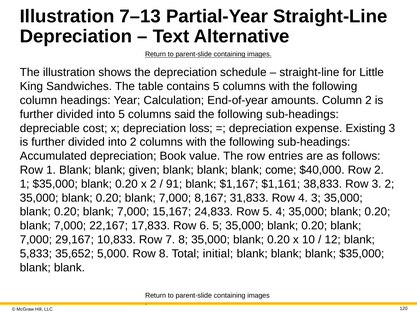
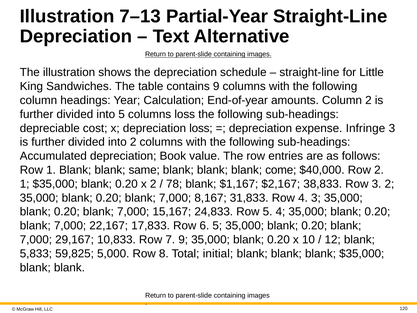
contains 5: 5 -> 9
columns said: said -> loss
Existing: Existing -> Infringe
given: given -> same
91: 91 -> 78
$1,161: $1,161 -> $2,167
7 8: 8 -> 9
35,652: 35,652 -> 59,825
